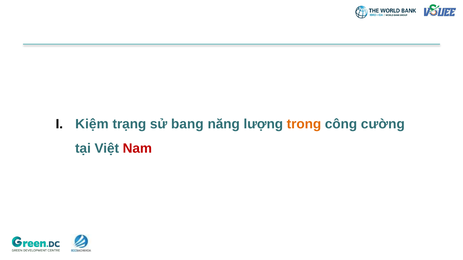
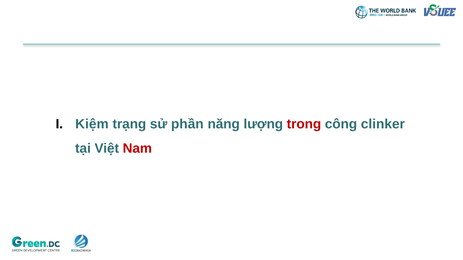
bang: bang -> phần
trong colour: orange -> red
cường: cường -> clinker
